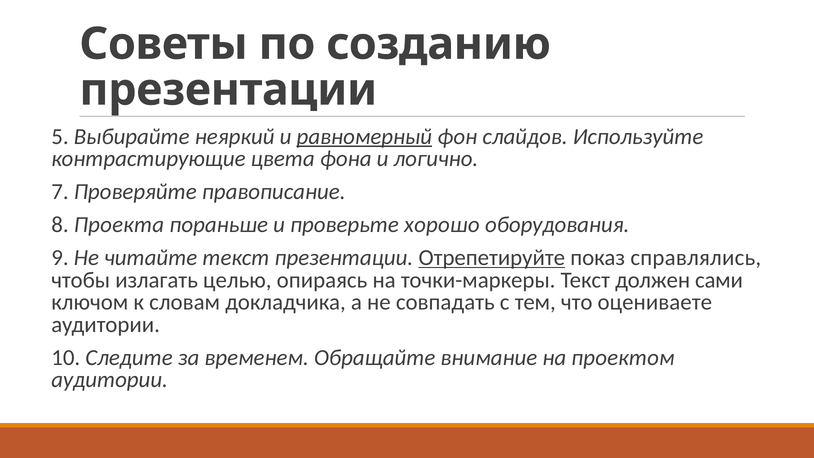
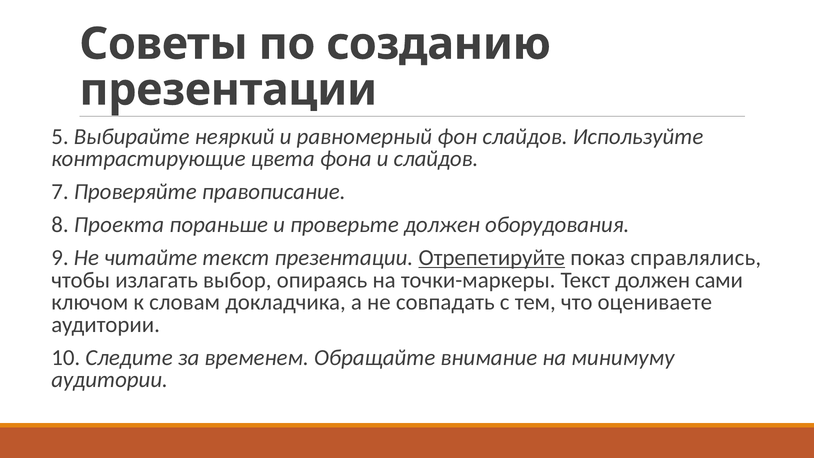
равномерный underline: present -> none
и логично: логично -> слайдов
проверьте хорошо: хорошо -> должен
целью: целью -> выбор
проектом: проектом -> минимуму
